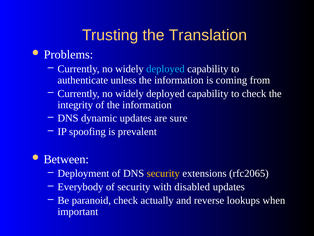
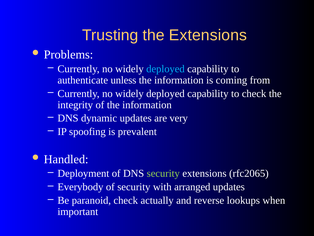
the Translation: Translation -> Extensions
sure: sure -> very
Between: Between -> Handled
security at (163, 173) colour: yellow -> light green
disabled: disabled -> arranged
